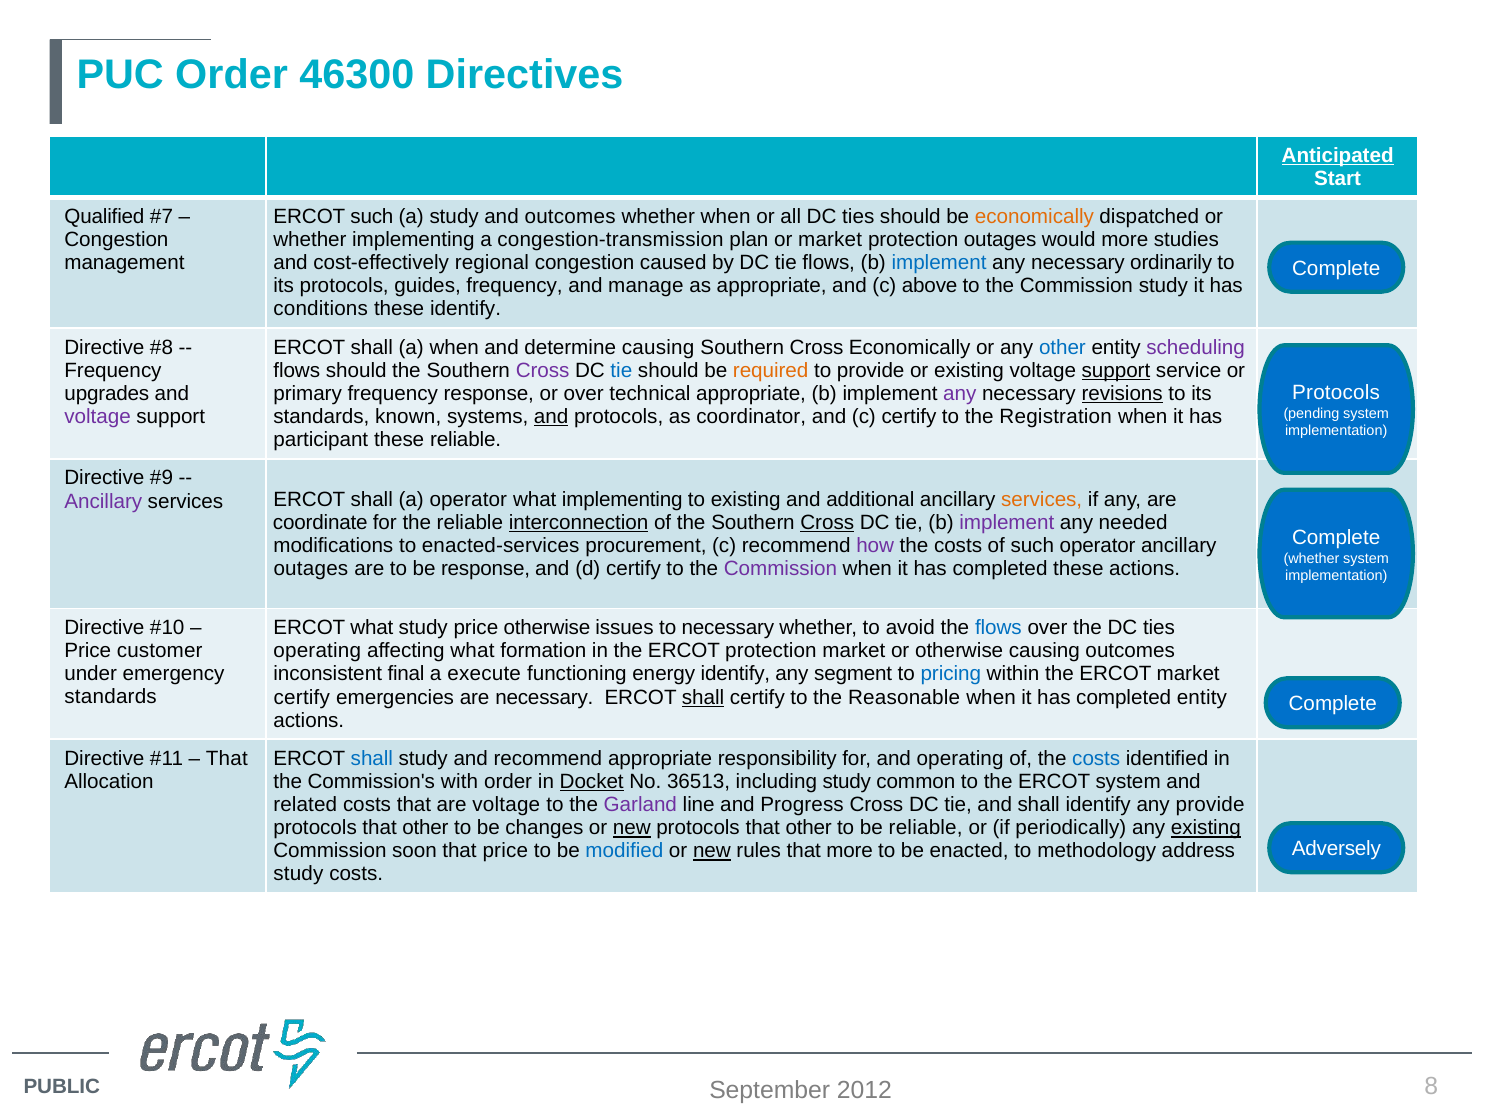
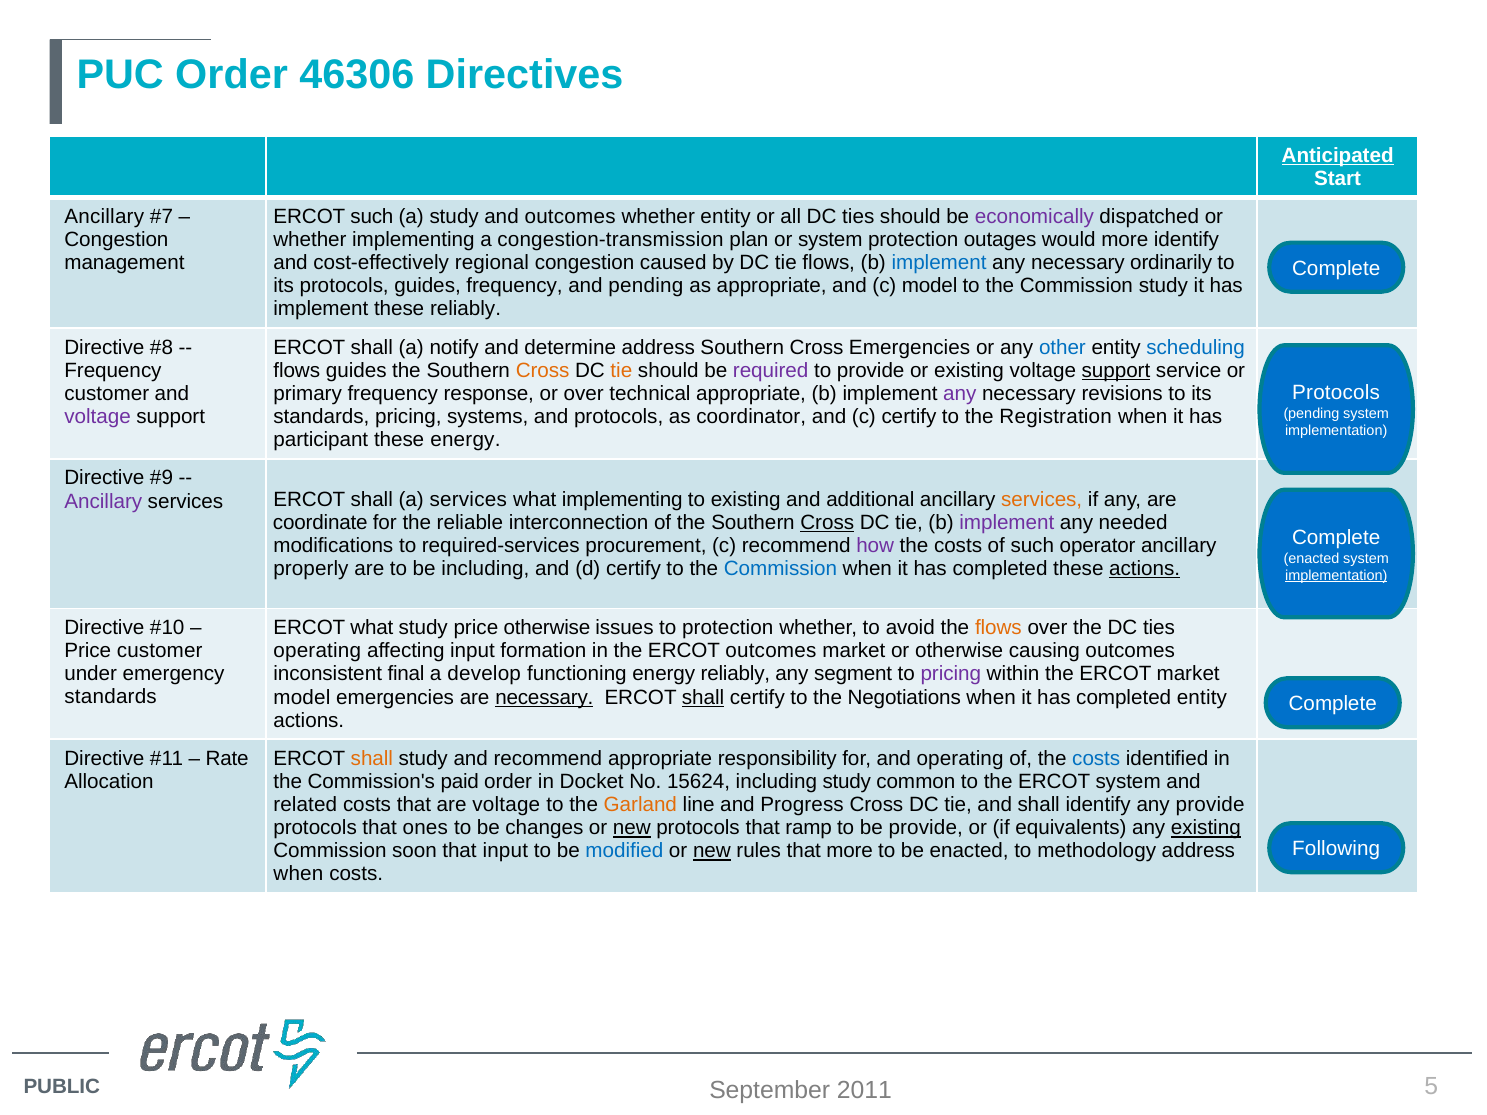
46300: 46300 -> 46306
Qualified at (104, 217): Qualified -> Ancillary
whether when: when -> entity
economically at (1034, 217) colour: orange -> purple
or market: market -> system
more studies: studies -> identify
and manage: manage -> pending
c above: above -> model
conditions at (321, 309): conditions -> implement
these identify: identify -> reliably
a when: when -> notify
determine causing: causing -> address
Cross Economically: Economically -> Emergencies
scheduling colour: purple -> blue
flows should: should -> guides
Cross at (543, 371) colour: purple -> orange
tie at (621, 371) colour: blue -> orange
required colour: orange -> purple
upgrades at (107, 394): upgrades -> customer
revisions underline: present -> none
standards known: known -> pricing
and at (551, 417) underline: present -> none
these reliable: reliable -> energy
a operator: operator -> services
interconnection underline: present -> none
enacted-services: enacted-services -> required-services
whether at (1311, 558): whether -> enacted
outages at (311, 569): outages -> properly
be response: response -> including
Commission at (780, 569) colour: purple -> blue
actions at (1145, 569) underline: none -> present
implementation at (1336, 576) underline: none -> present
to necessary: necessary -> protection
flows at (998, 628) colour: blue -> orange
affecting what: what -> input
ERCOT protection: protection -> outcomes
execute: execute -> develop
energy identify: identify -> reliably
pricing at (951, 674) colour: blue -> purple
certify at (302, 697): certify -> model
necessary at (544, 697) underline: none -> present
Reasonable: Reasonable -> Negotiations
That at (227, 759): That -> Rate
shall at (372, 759) colour: blue -> orange
with: with -> paid
Docket underline: present -> none
36513: 36513 -> 15624
Garland colour: purple -> orange
other at (425, 828): other -> ones
other at (809, 828): other -> ramp
be reliable: reliable -> provide
periodically: periodically -> equivalents
Adversely: Adversely -> Following
that price: price -> input
study at (298, 874): study -> when
8: 8 -> 5
2012: 2012 -> 2011
